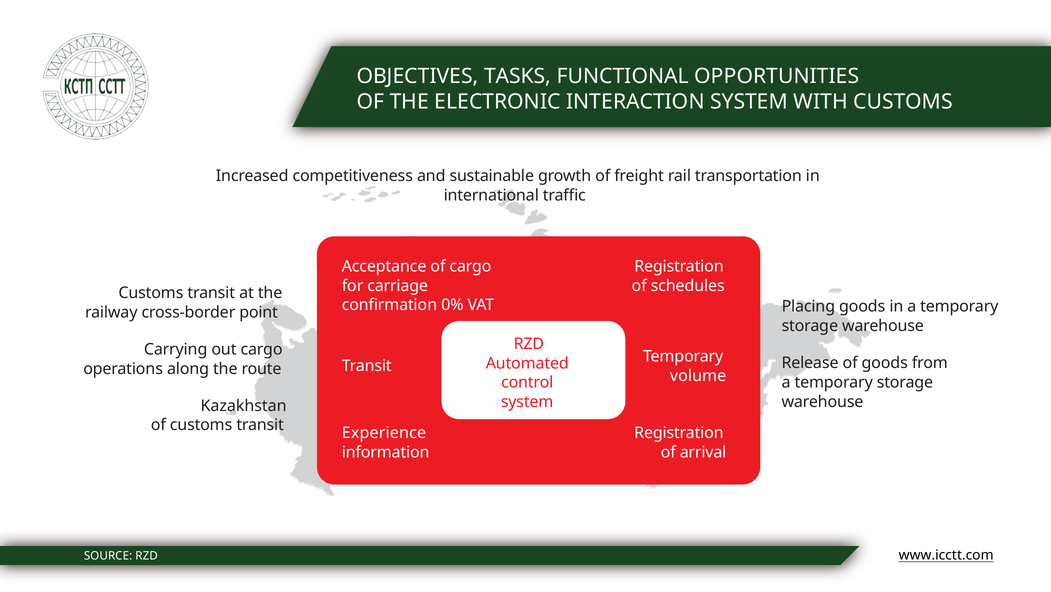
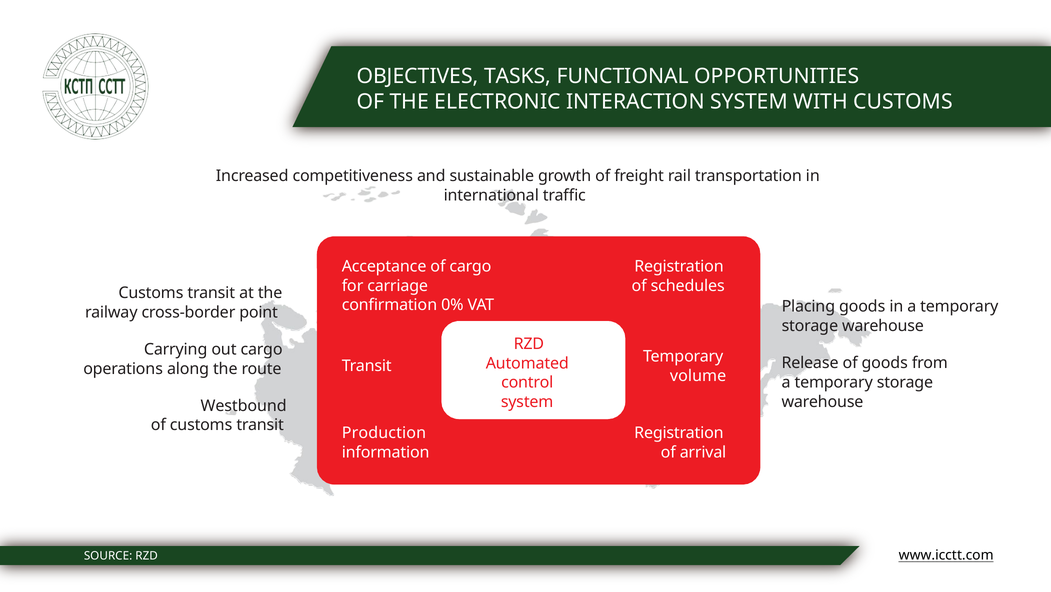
Kazakhstan: Kazakhstan -> Westbound
Experience: Experience -> Production
